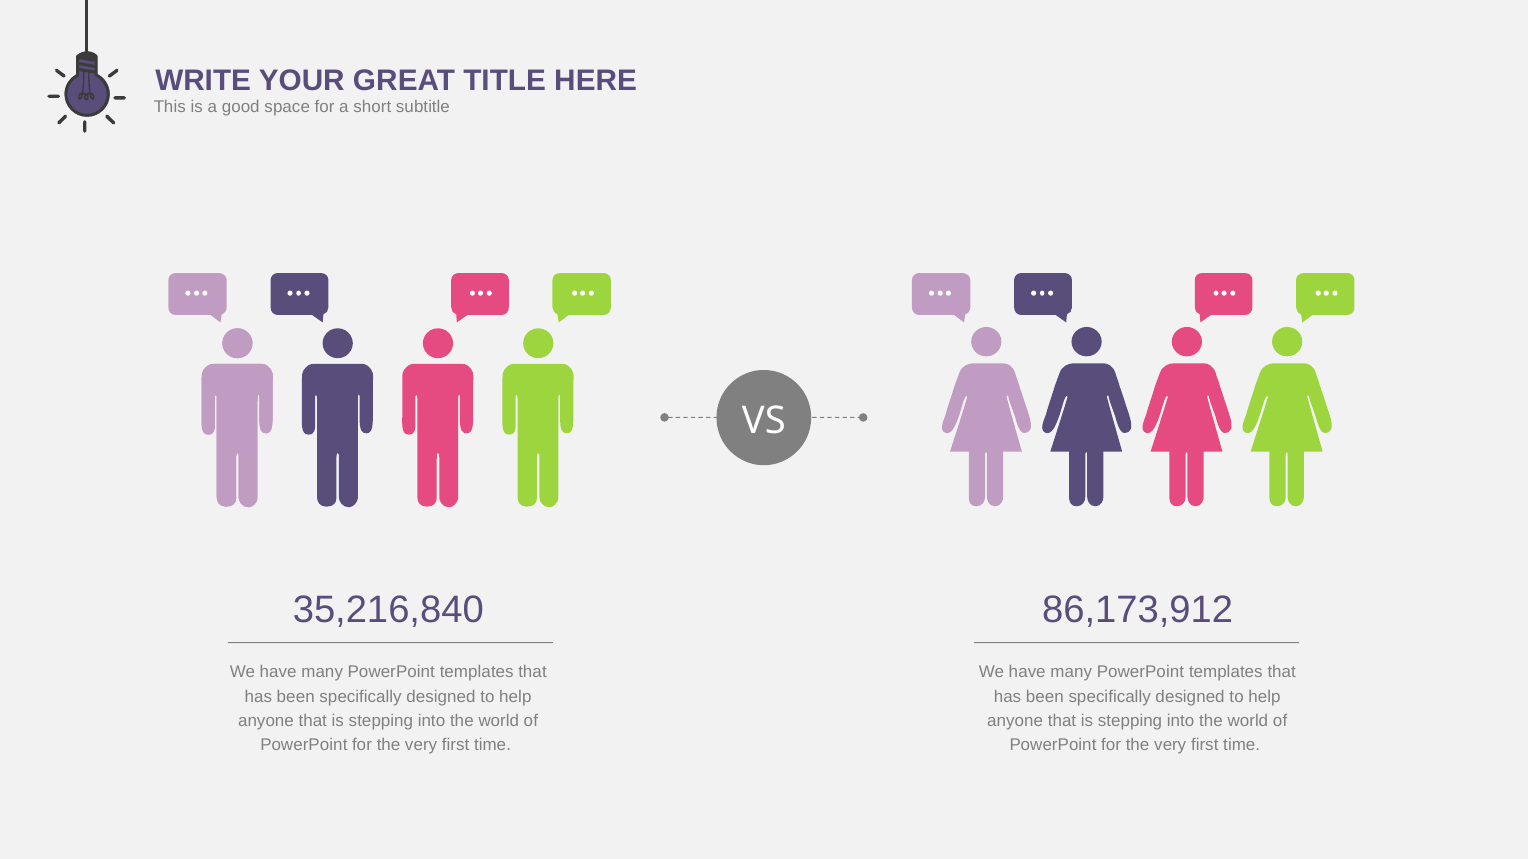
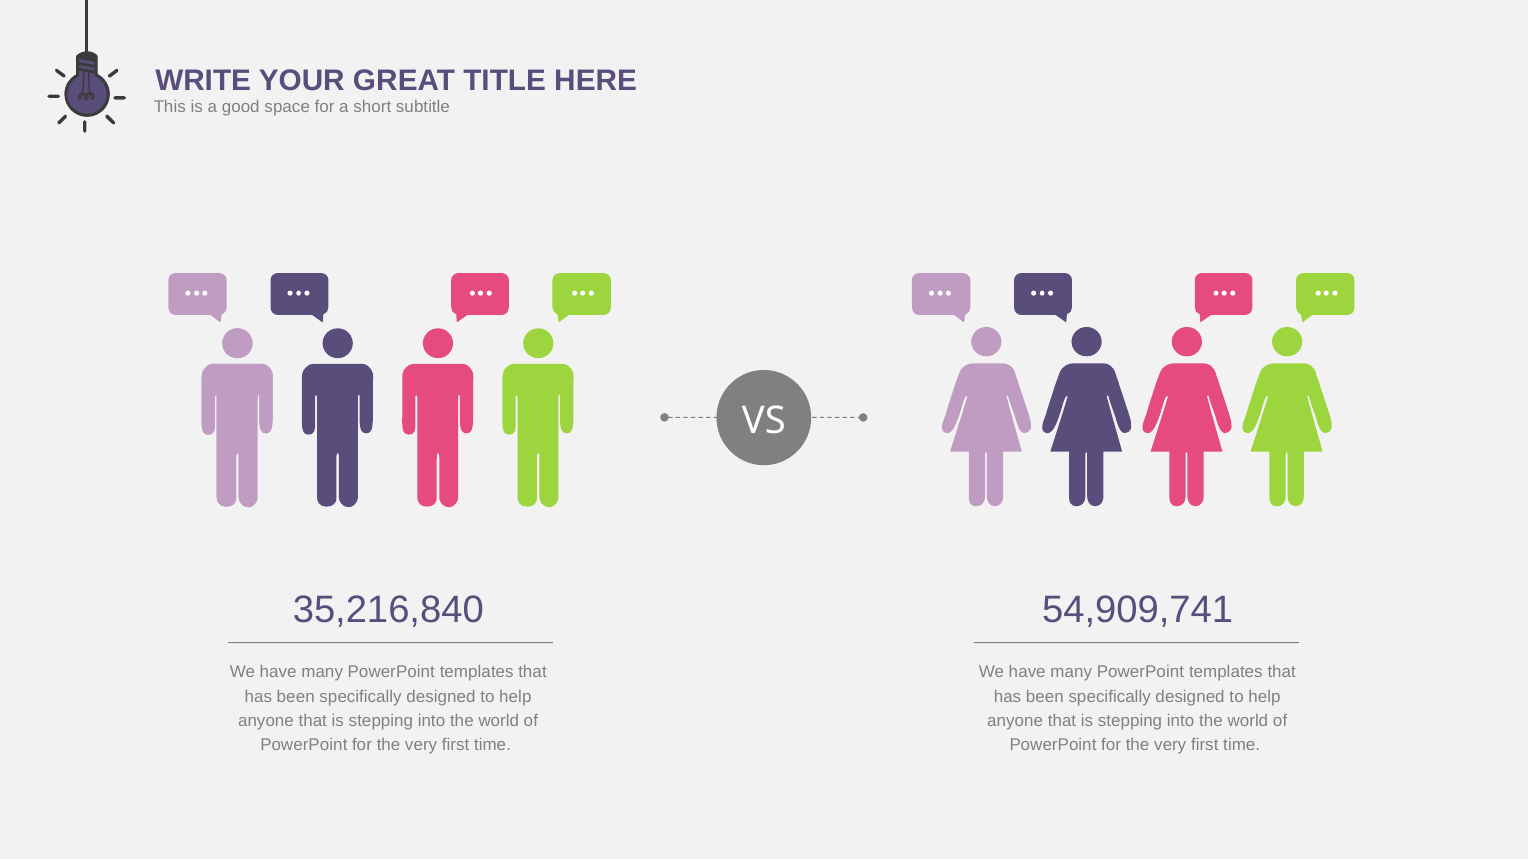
86,173,912: 86,173,912 -> 54,909,741
